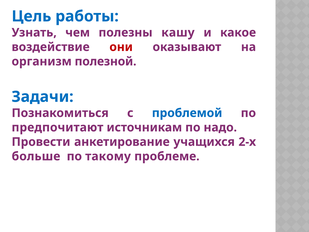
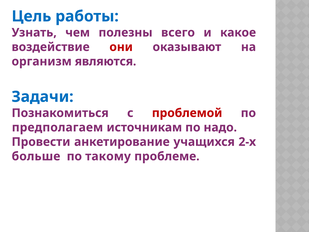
кашу: кашу -> всего
полезной: полезной -> являются
проблемой colour: blue -> red
предпочитают: предпочитают -> предполагаем
